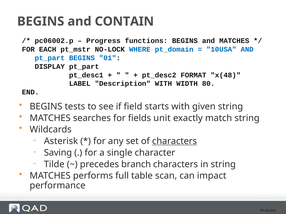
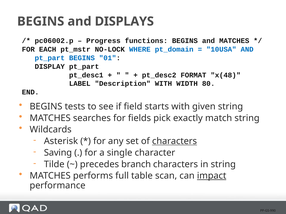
CONTAIN: CONTAIN -> DISPLAYS
unit: unit -> pick
impact underline: none -> present
